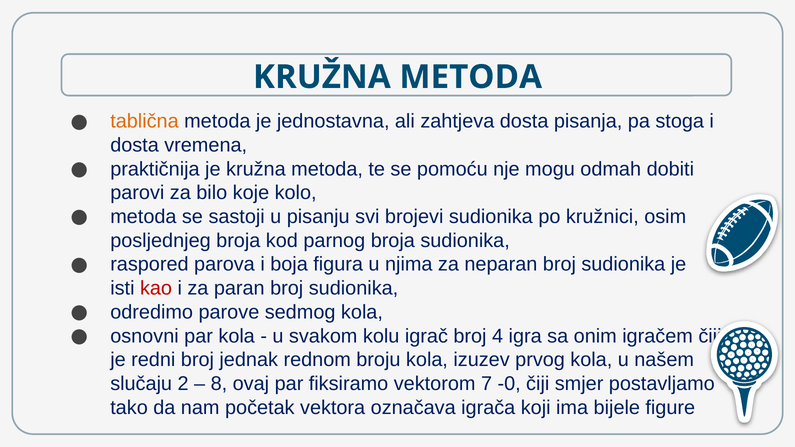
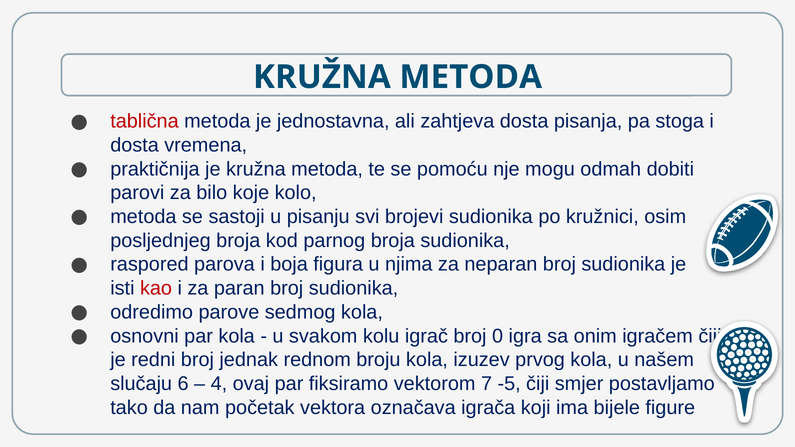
tablična colour: orange -> red
4: 4 -> 0
2: 2 -> 6
8: 8 -> 4
-0: -0 -> -5
